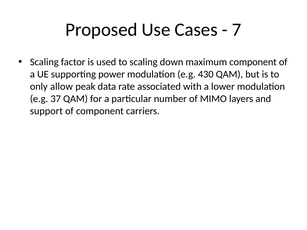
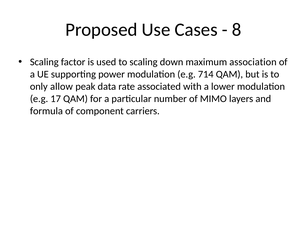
7: 7 -> 8
maximum component: component -> association
430: 430 -> 714
37: 37 -> 17
support: support -> formula
